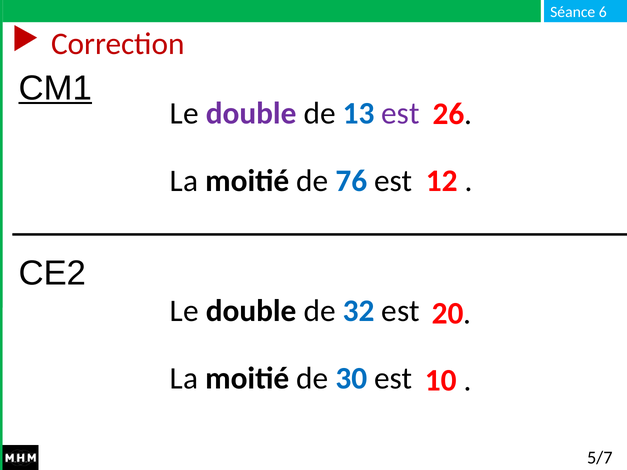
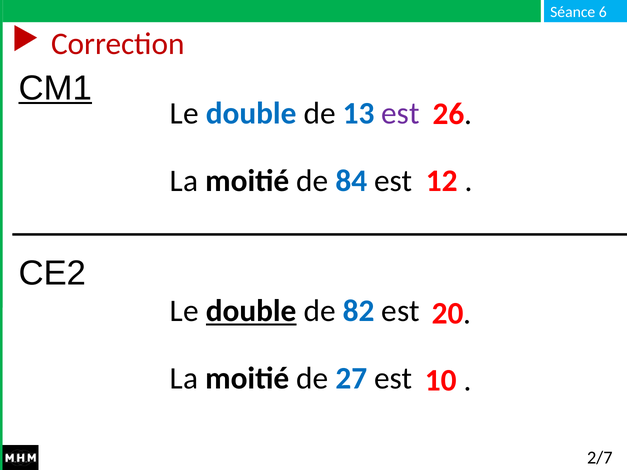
double at (251, 113) colour: purple -> blue
76: 76 -> 84
double at (251, 311) underline: none -> present
32: 32 -> 82
30: 30 -> 27
5/7: 5/7 -> 2/7
